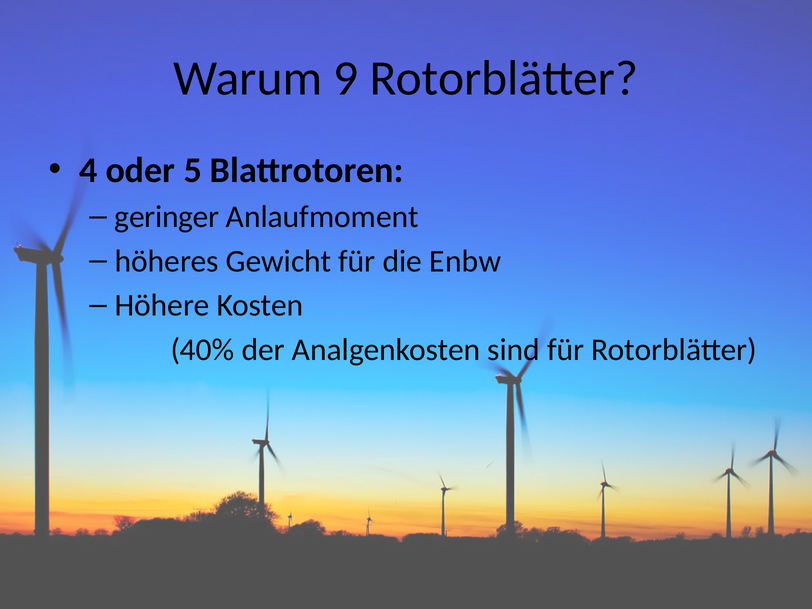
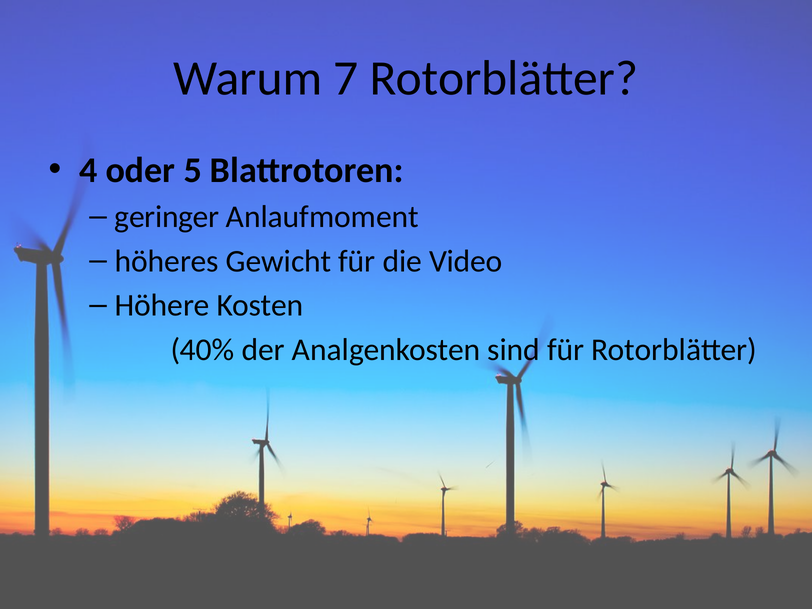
9: 9 -> 7
Enbw: Enbw -> Video
